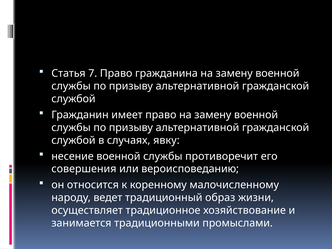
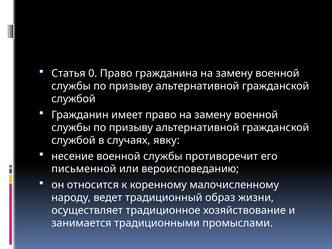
7: 7 -> 0
совершения: совершения -> письменной
